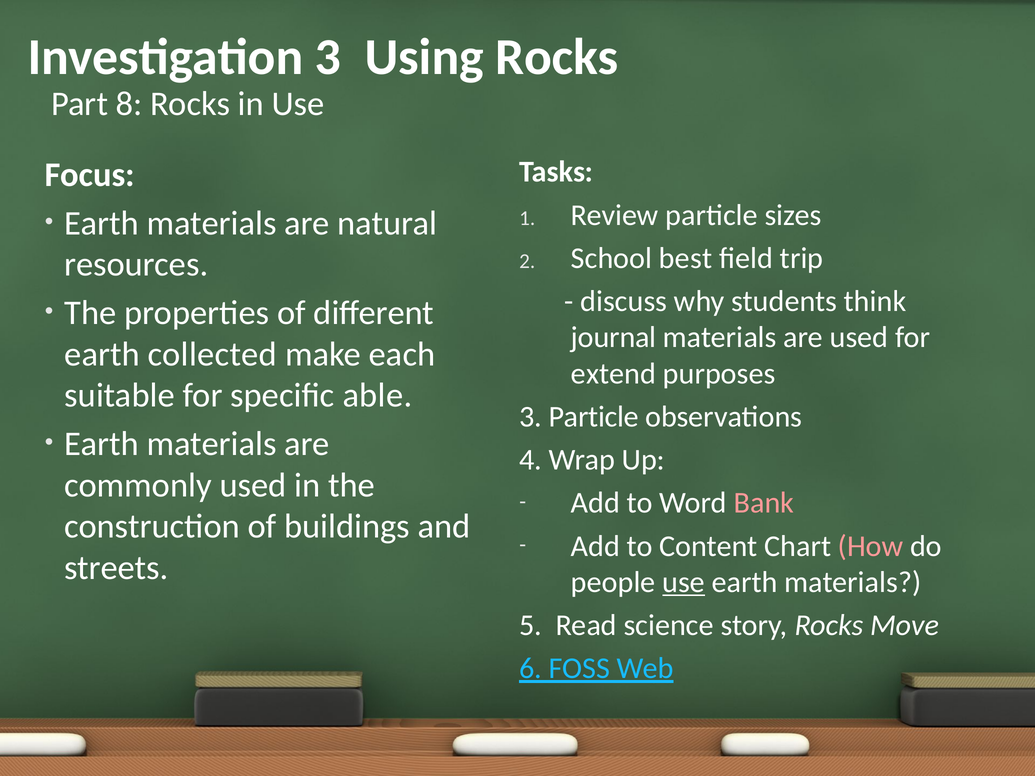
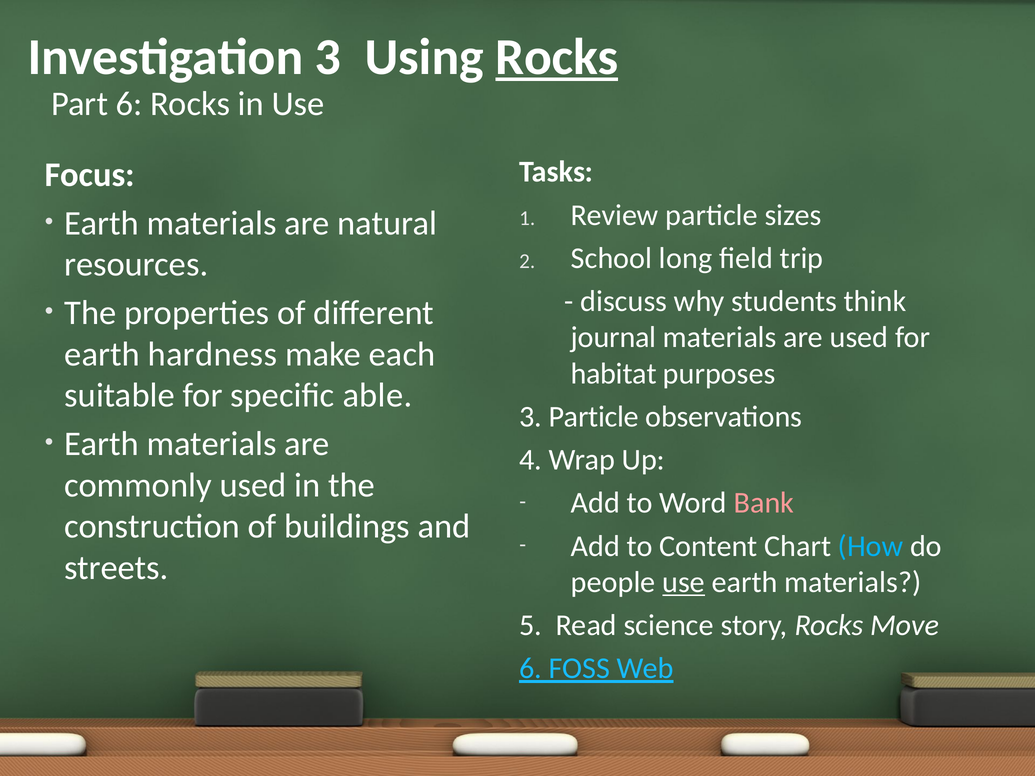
Rocks at (557, 57) underline: none -> present
Part 8: 8 -> 6
best: best -> long
collected: collected -> hardness
extend: extend -> habitat
How colour: pink -> light blue
